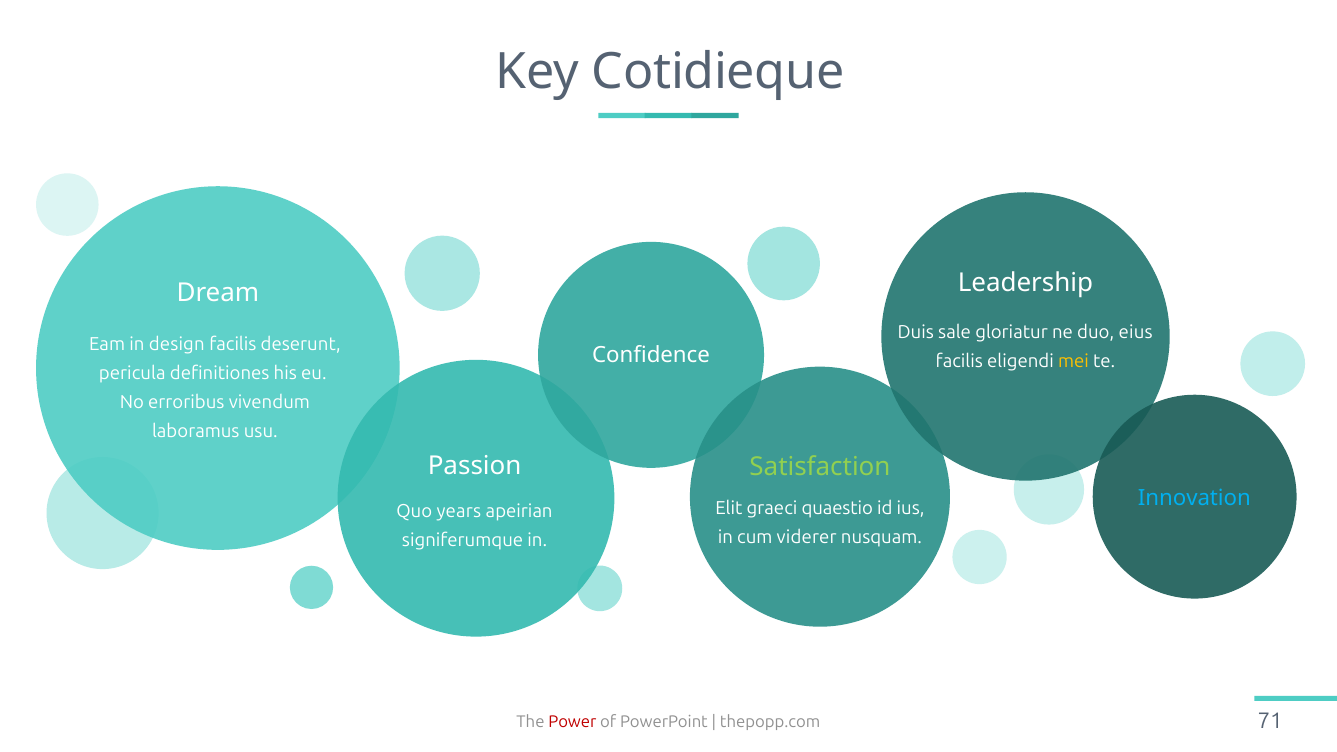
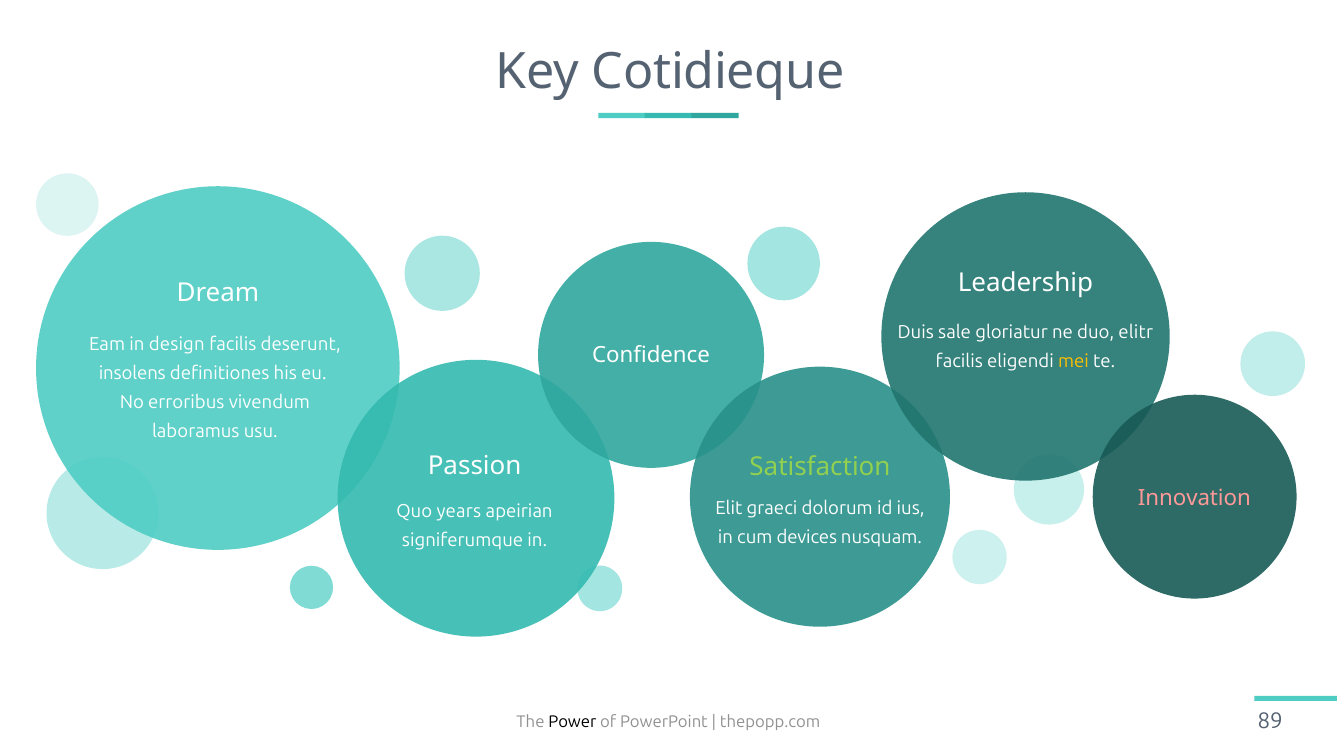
eius: eius -> elitr
pericula: pericula -> insolens
Innovation colour: light blue -> pink
quaestio: quaestio -> dolorum
viderer: viderer -> devices
Power colour: red -> black
71: 71 -> 89
